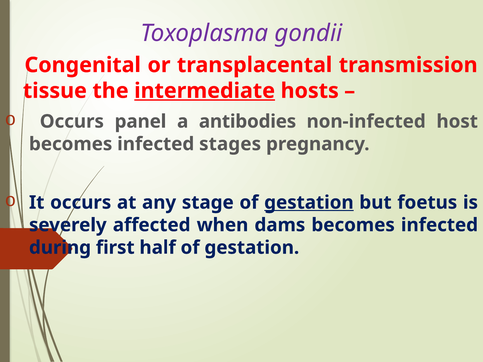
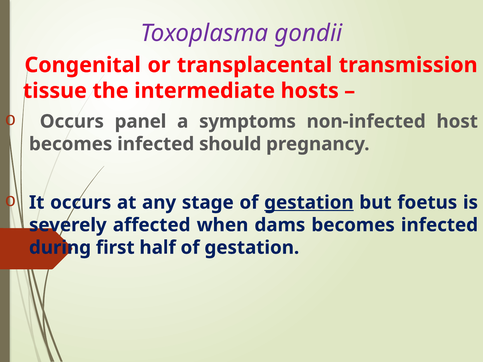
intermediate underline: present -> none
antibodies: antibodies -> symptoms
stages: stages -> should
